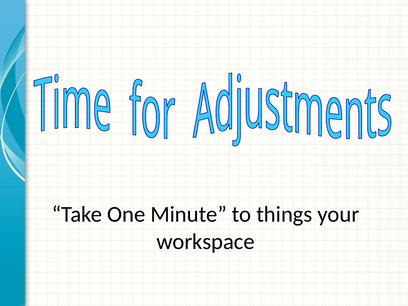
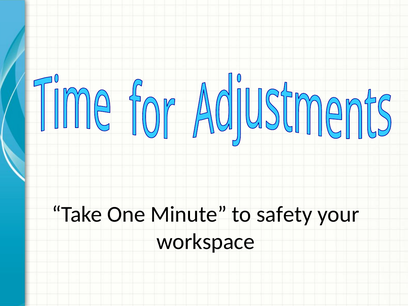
things: things -> safety
